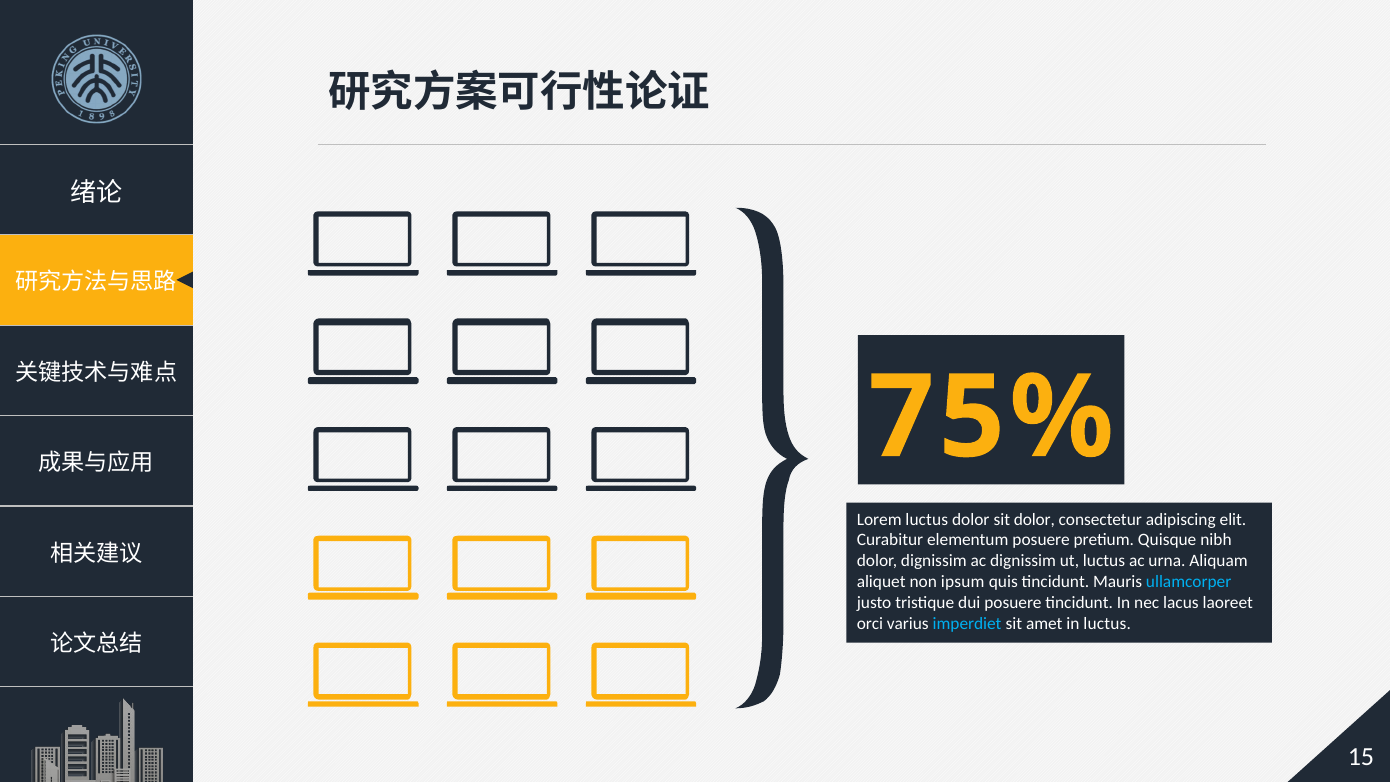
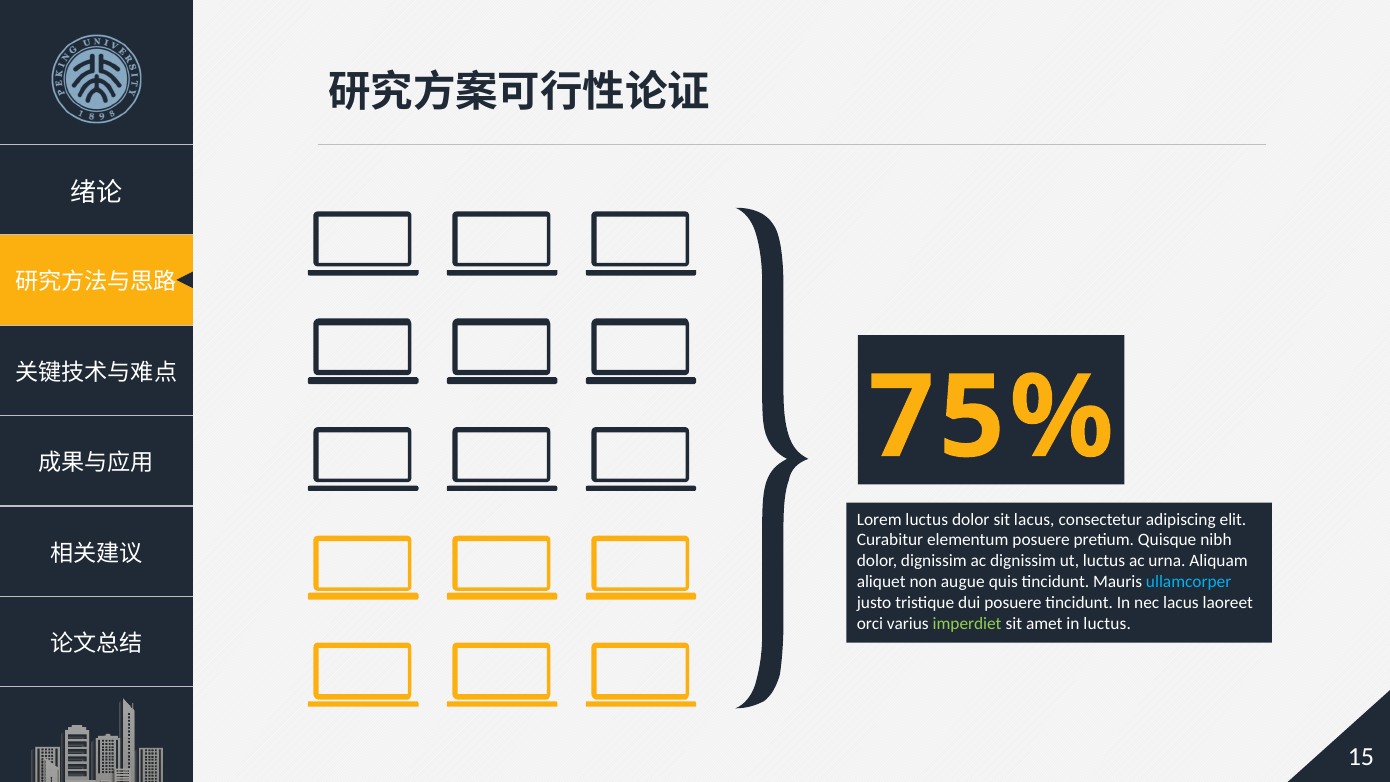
sit dolor: dolor -> lacus
ipsum: ipsum -> augue
imperdiet colour: light blue -> light green
